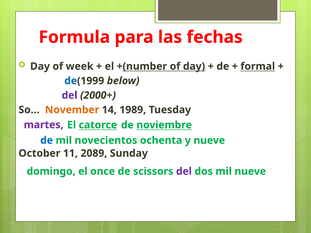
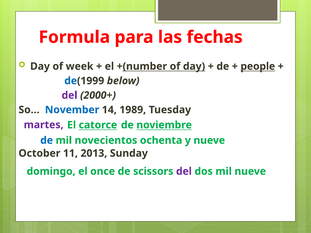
formal: formal -> people
November colour: orange -> blue
2089: 2089 -> 2013
